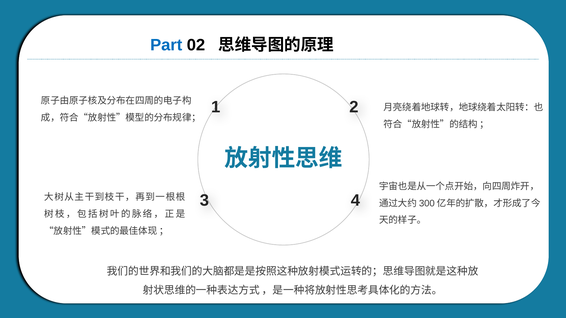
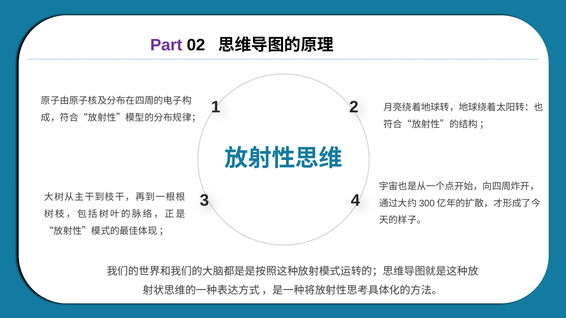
Part colour: blue -> purple
